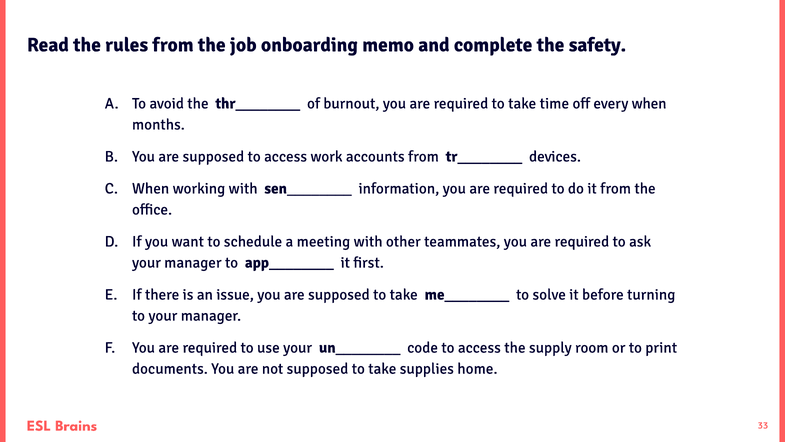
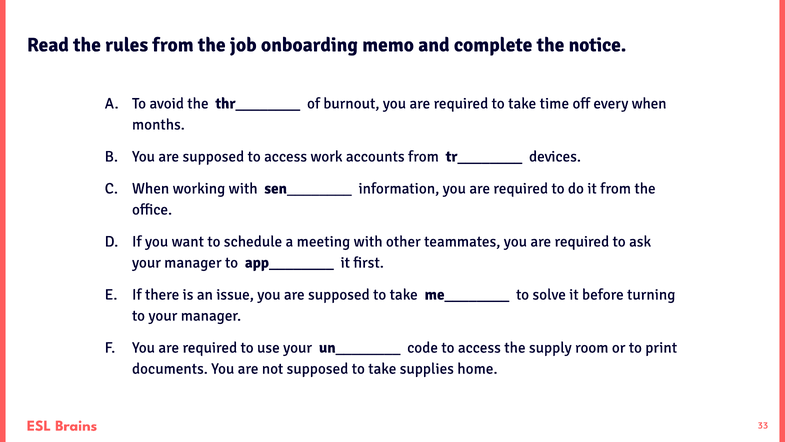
safety: safety -> notice
